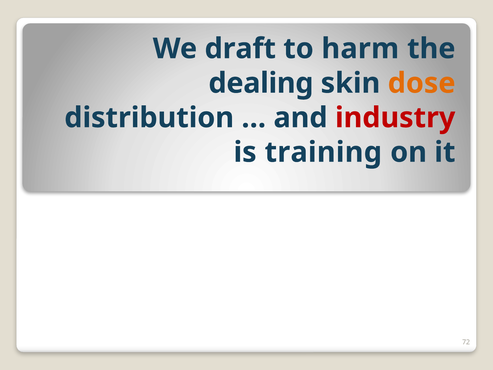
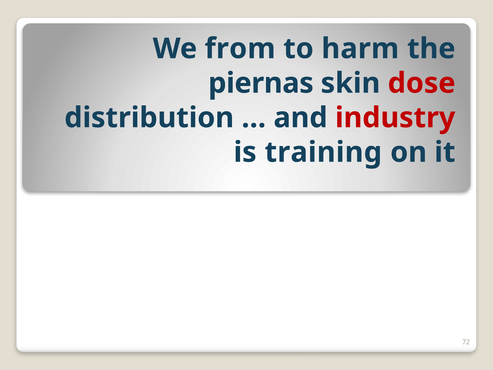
draft: draft -> from
dealing: dealing -> piernas
dose colour: orange -> red
